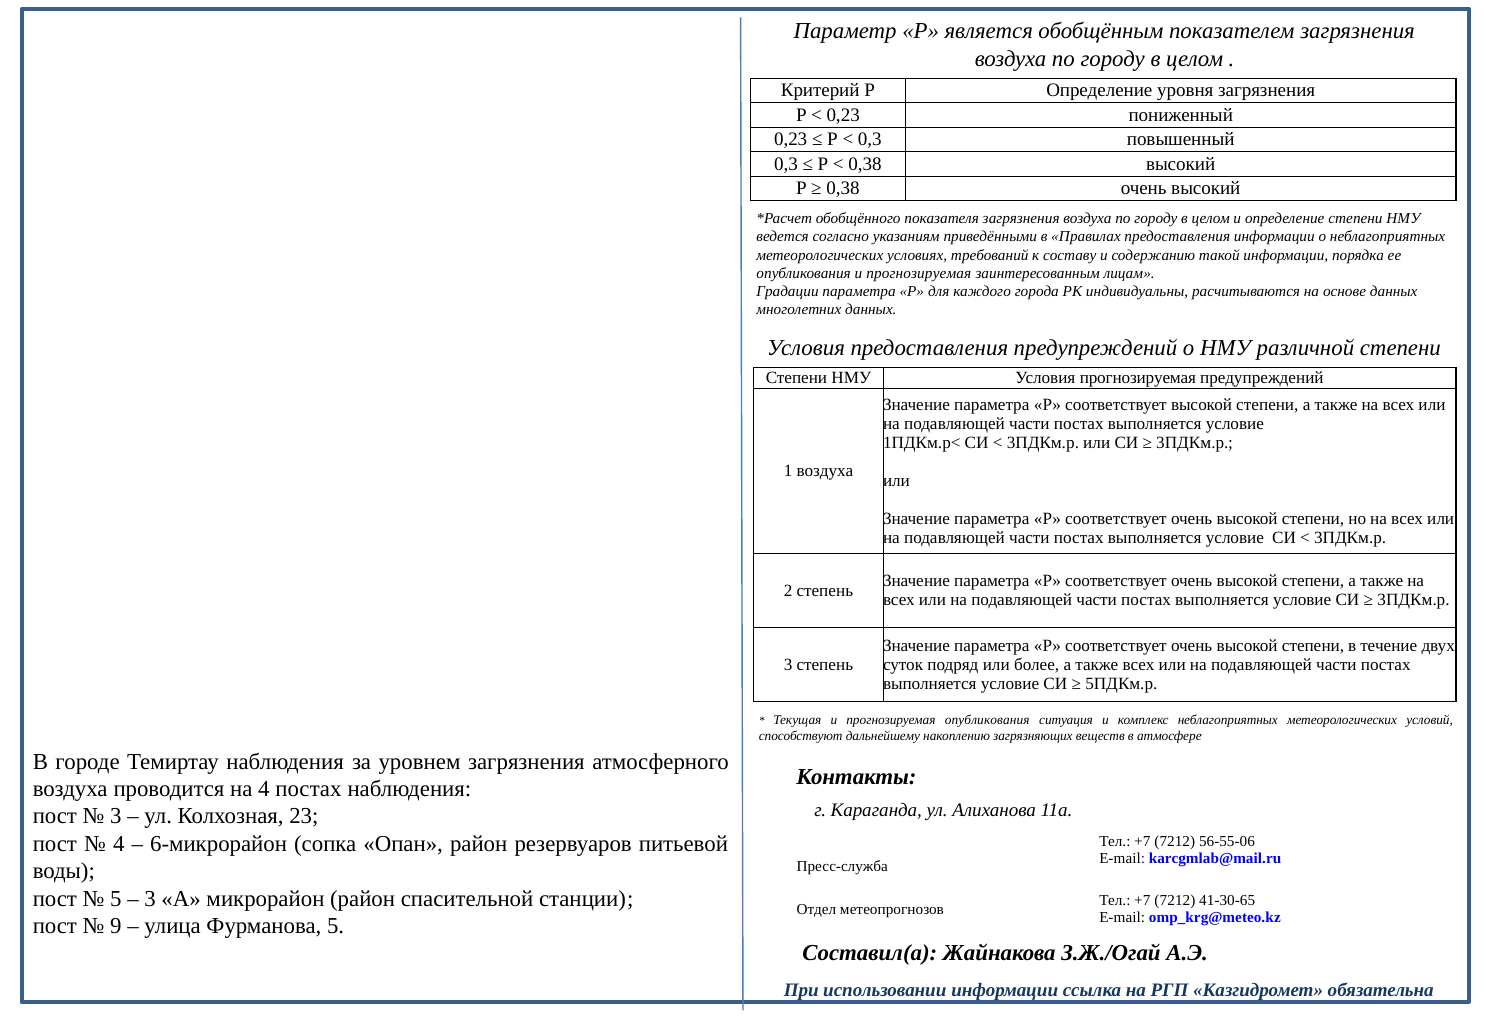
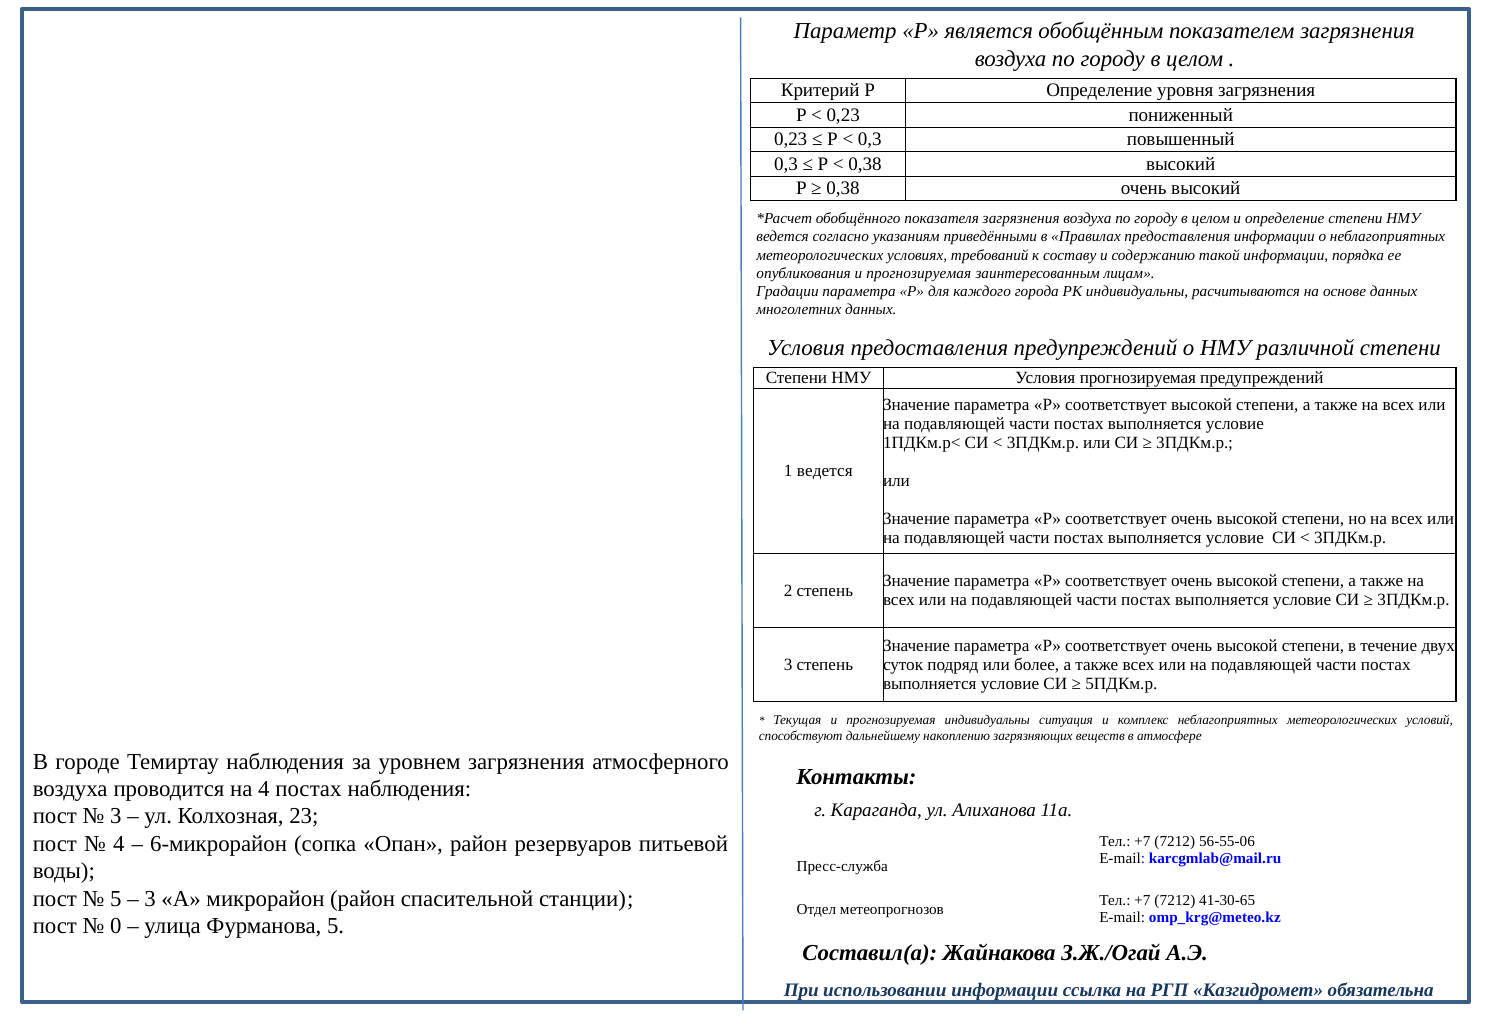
1 воздуха: воздуха -> ведется
прогнозируемая опубликования: опубликования -> индивидуальны
9: 9 -> 0
